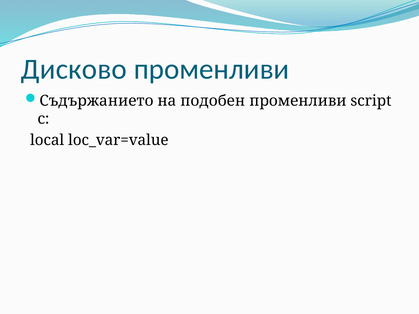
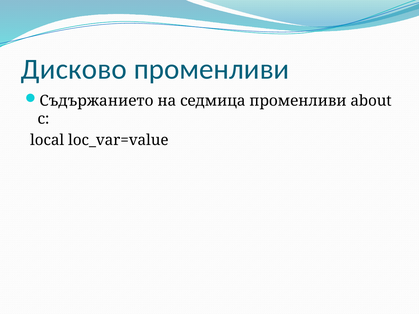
подобен: подобен -> седмица
script: script -> about
